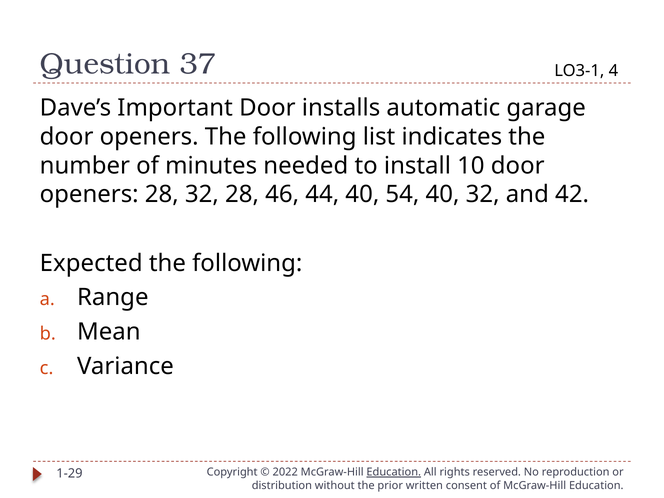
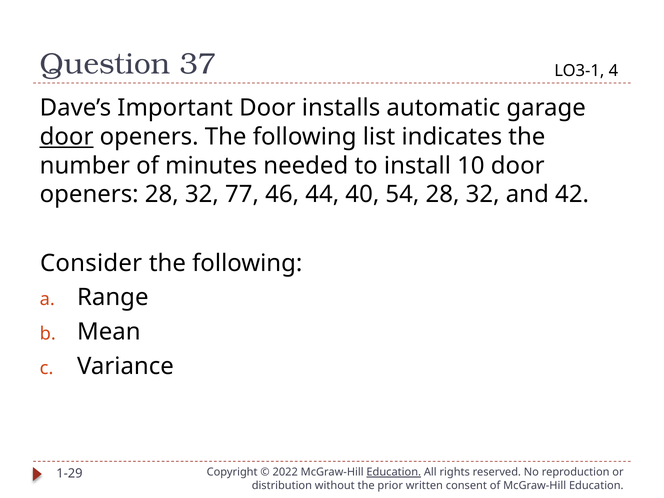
door at (67, 137) underline: none -> present
32 28: 28 -> 77
54 40: 40 -> 28
Expected: Expected -> Consider
